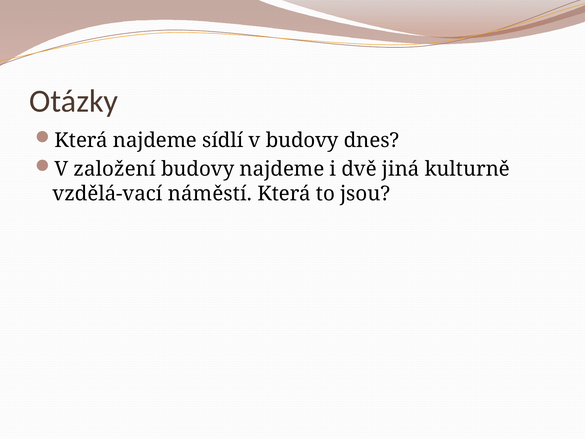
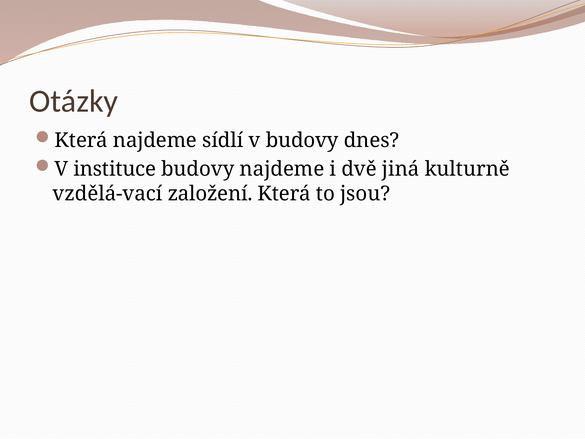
založení: založení -> instituce
náměstí: náměstí -> založení
